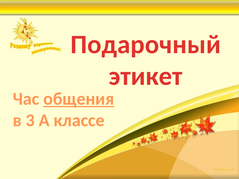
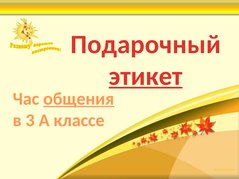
этикет underline: none -> present
